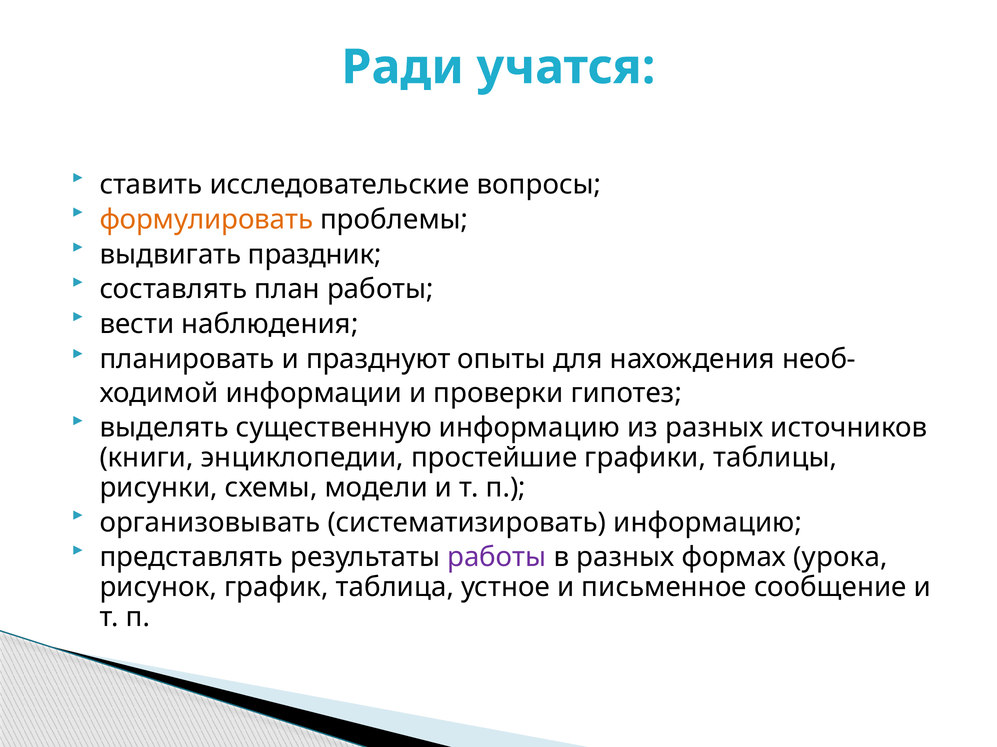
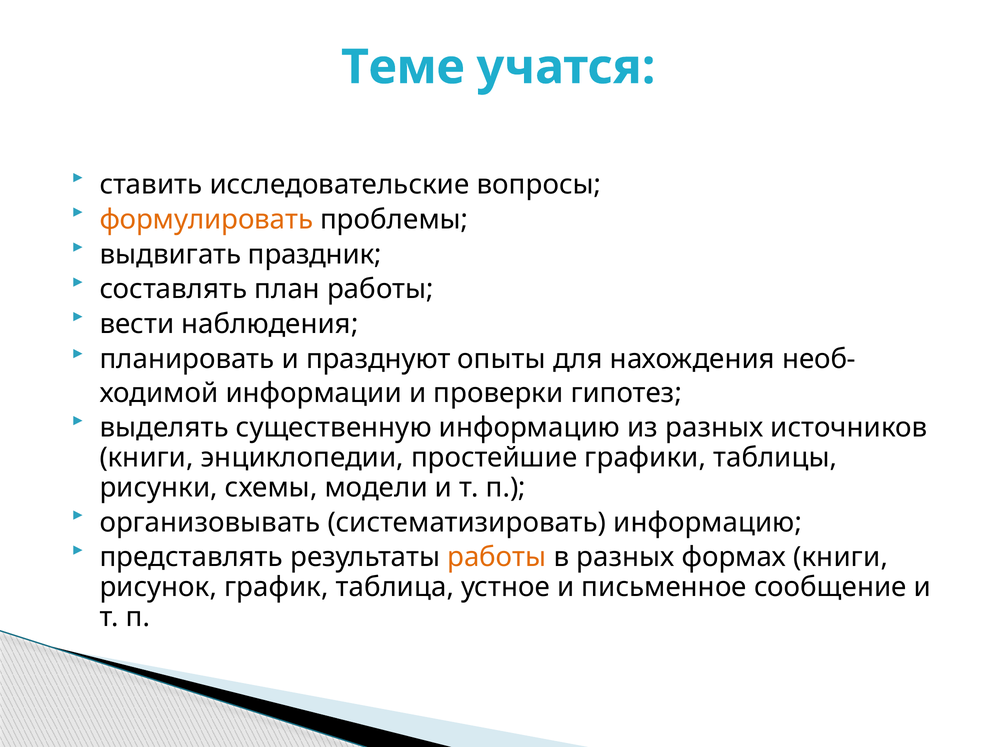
Ради: Ради -> Теме
работы at (497, 558) colour: purple -> orange
формах урока: урока -> книги
